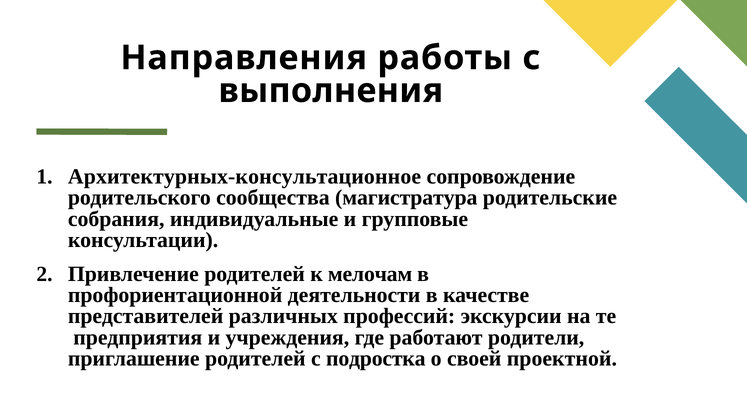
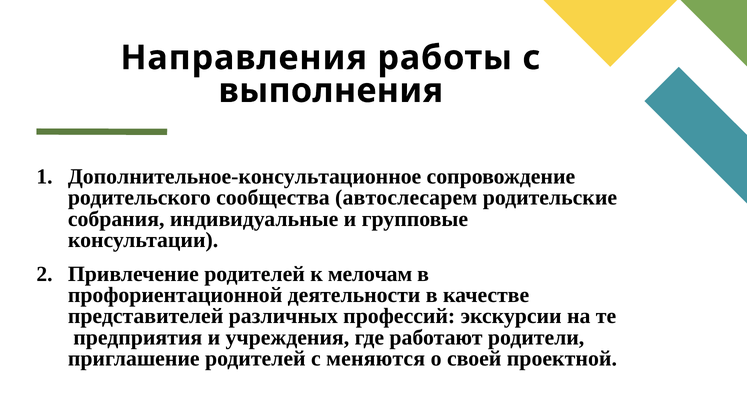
Архитектурных-консультационное: Архитектурных-консультационное -> Дополнительное-консультационное
магистратура: магистратура -> автослесарем
подростка: подростка -> меняются
